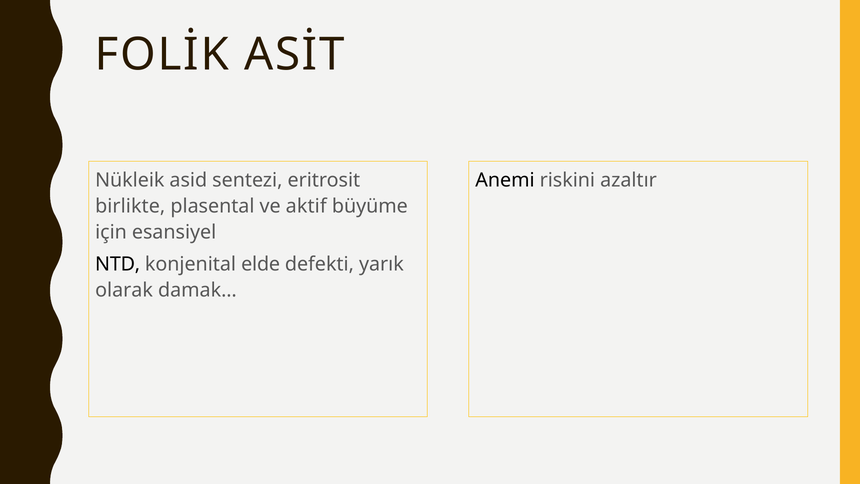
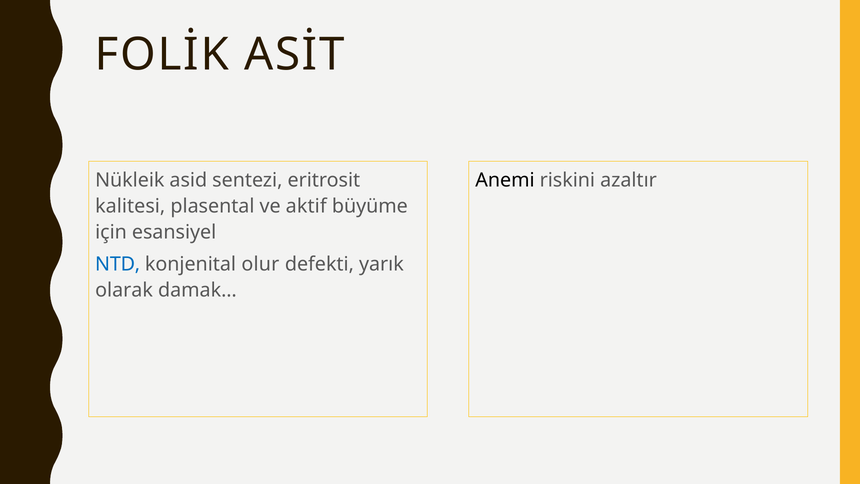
birlikte: birlikte -> kalitesi
NTD colour: black -> blue
elde: elde -> olur
